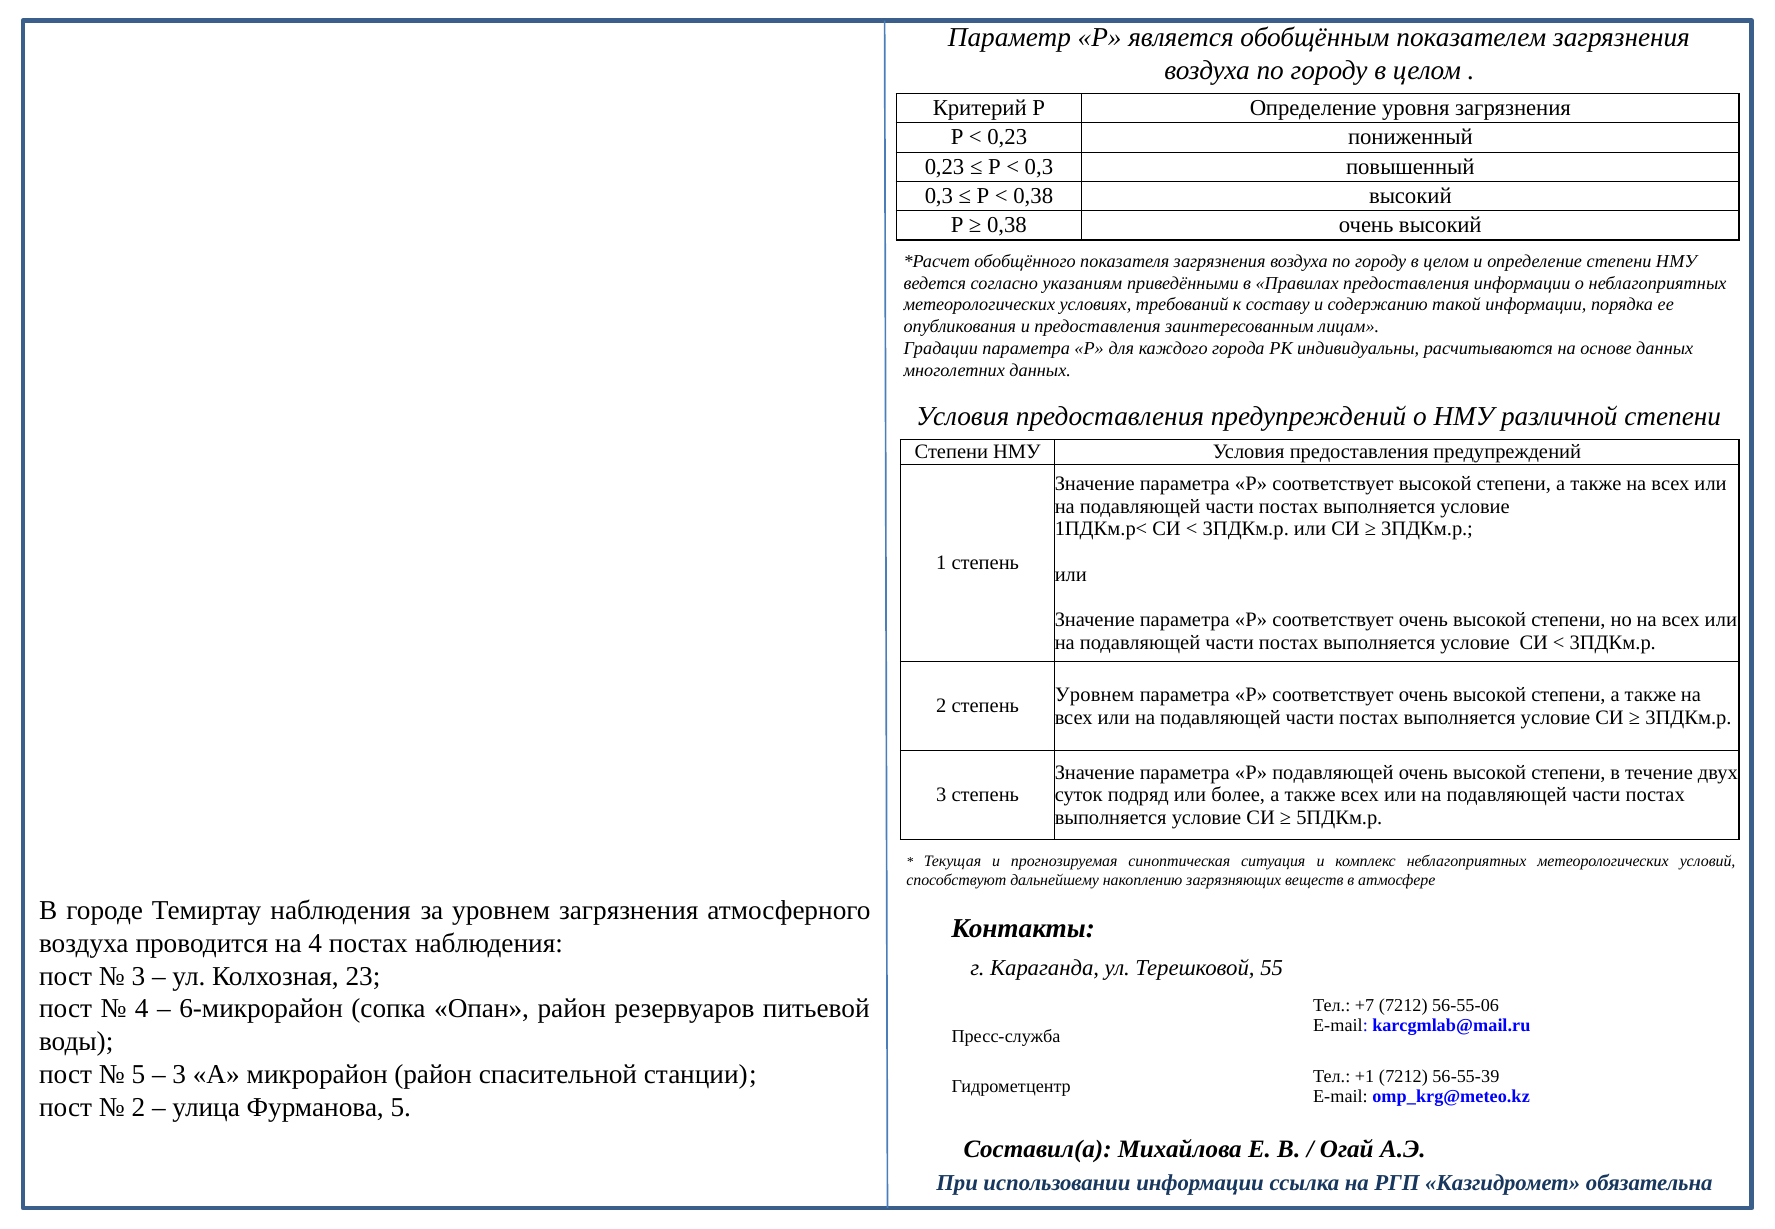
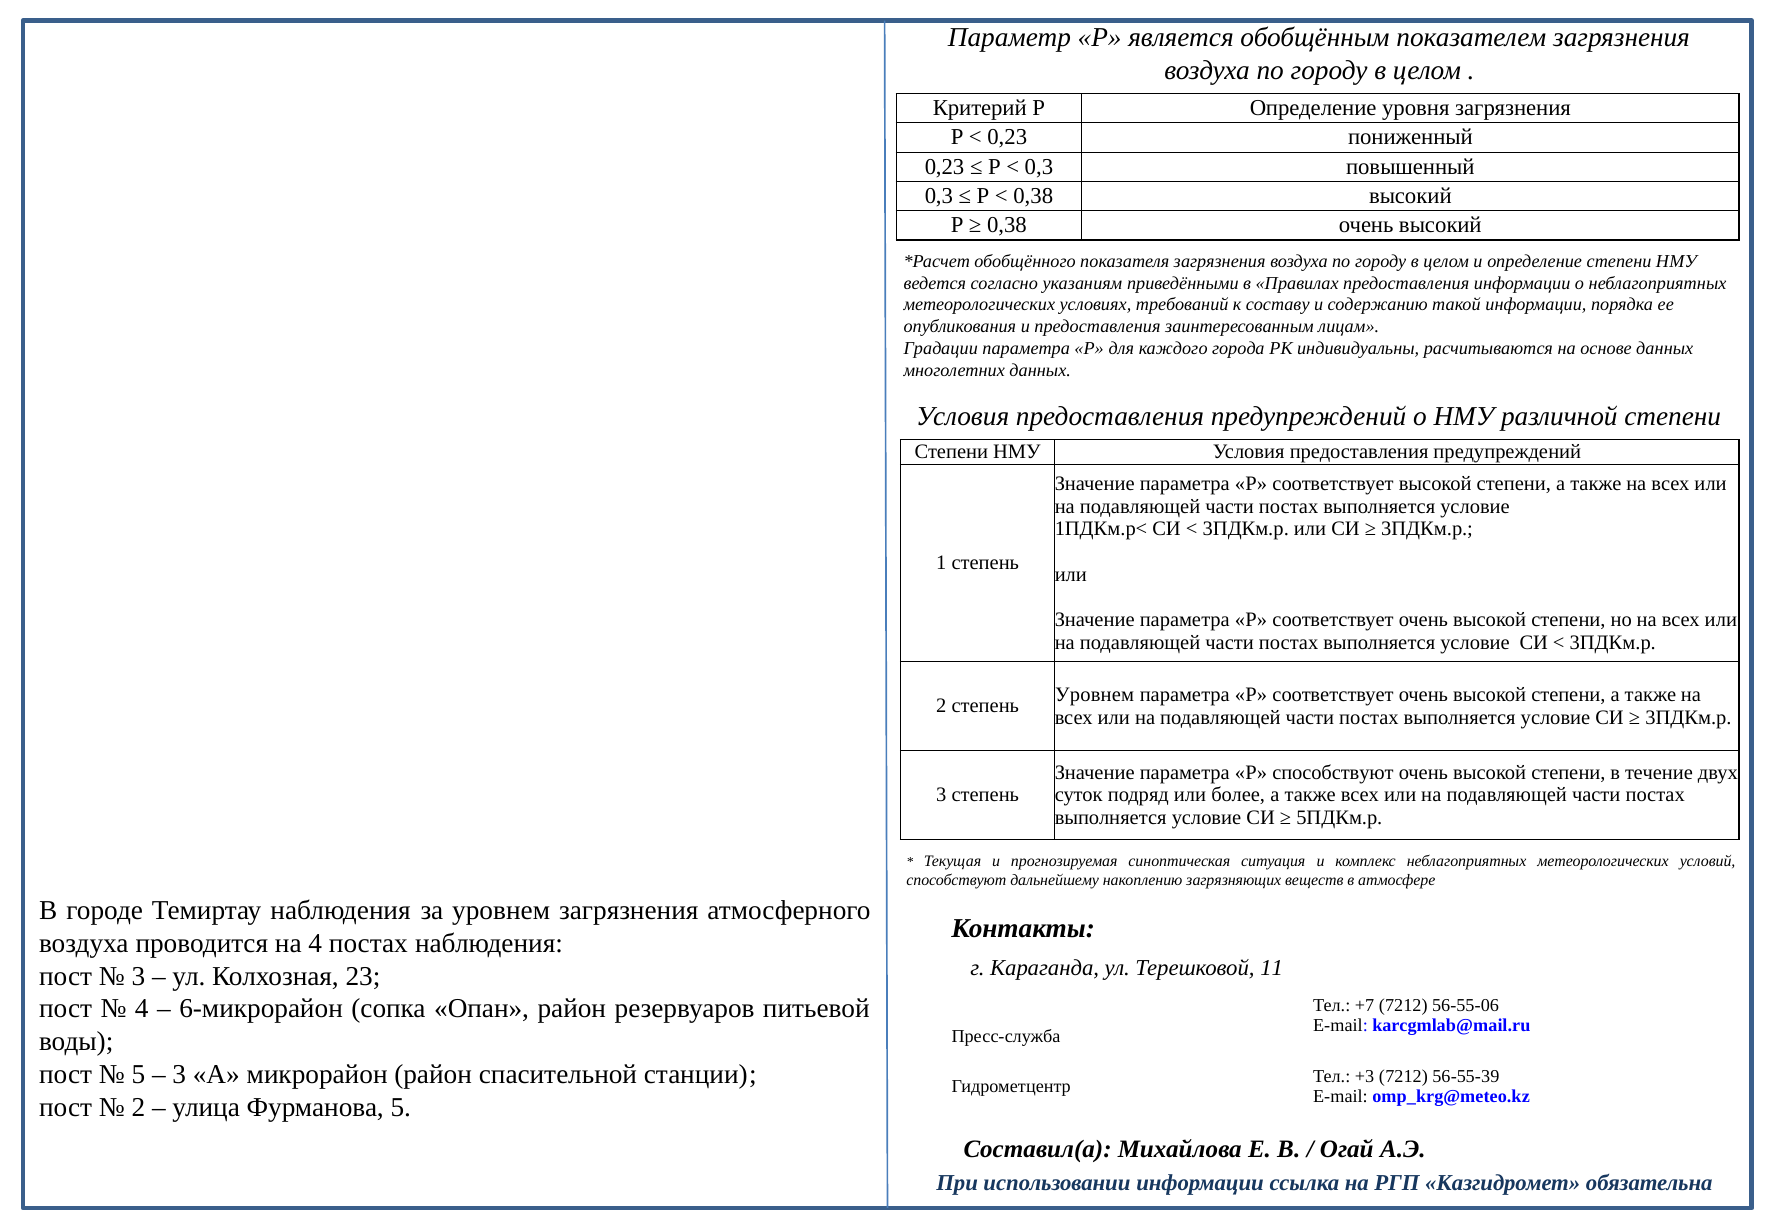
Р подавляющей: подавляющей -> способствуют
55: 55 -> 11
+1: +1 -> +3
